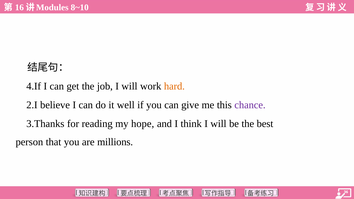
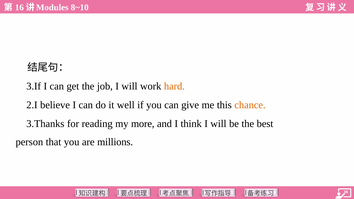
4.If: 4.If -> 3.If
chance colour: purple -> orange
hope: hope -> more
